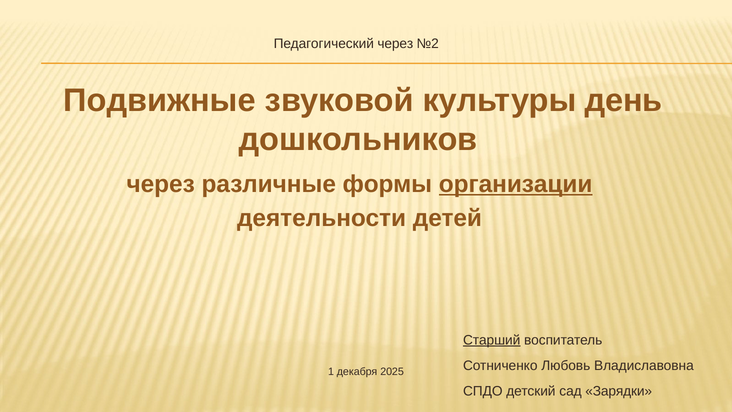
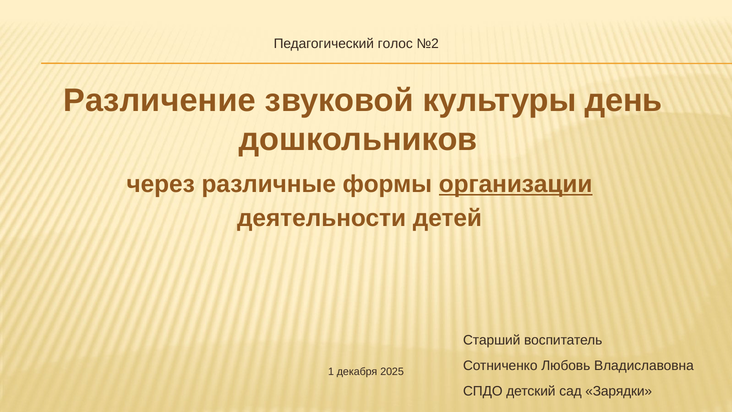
Педагогический через: через -> голос
Подвижные: Подвижные -> Различение
Старший underline: present -> none
